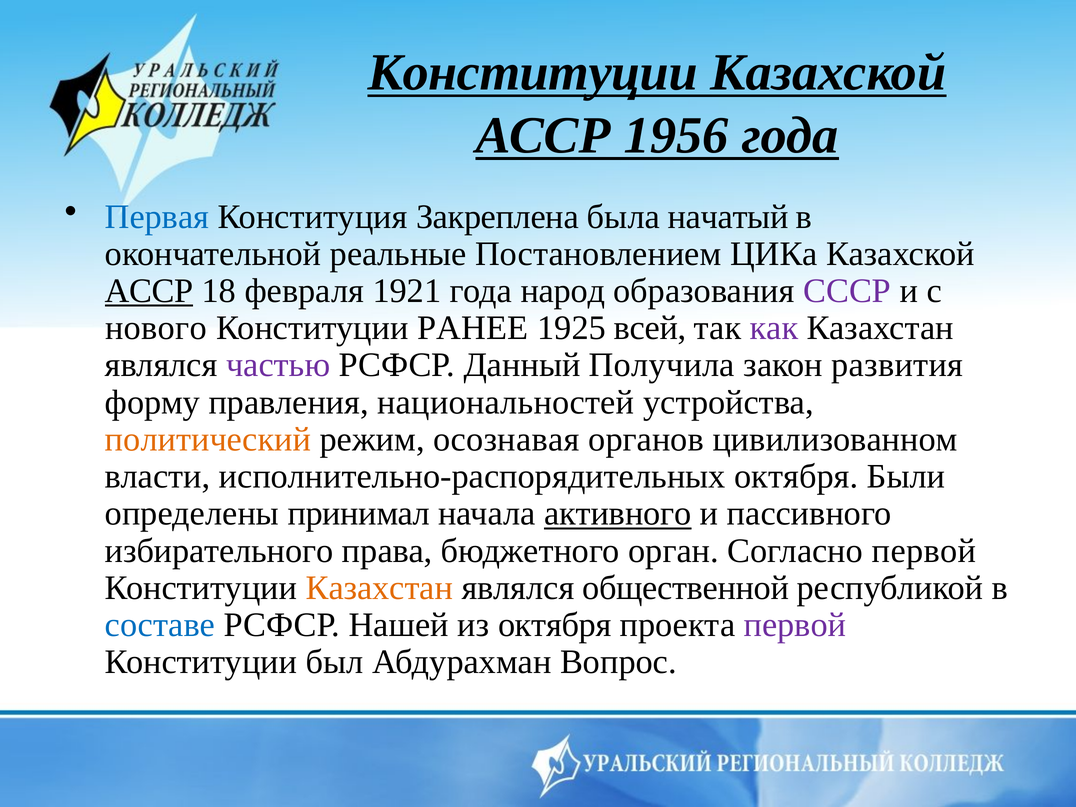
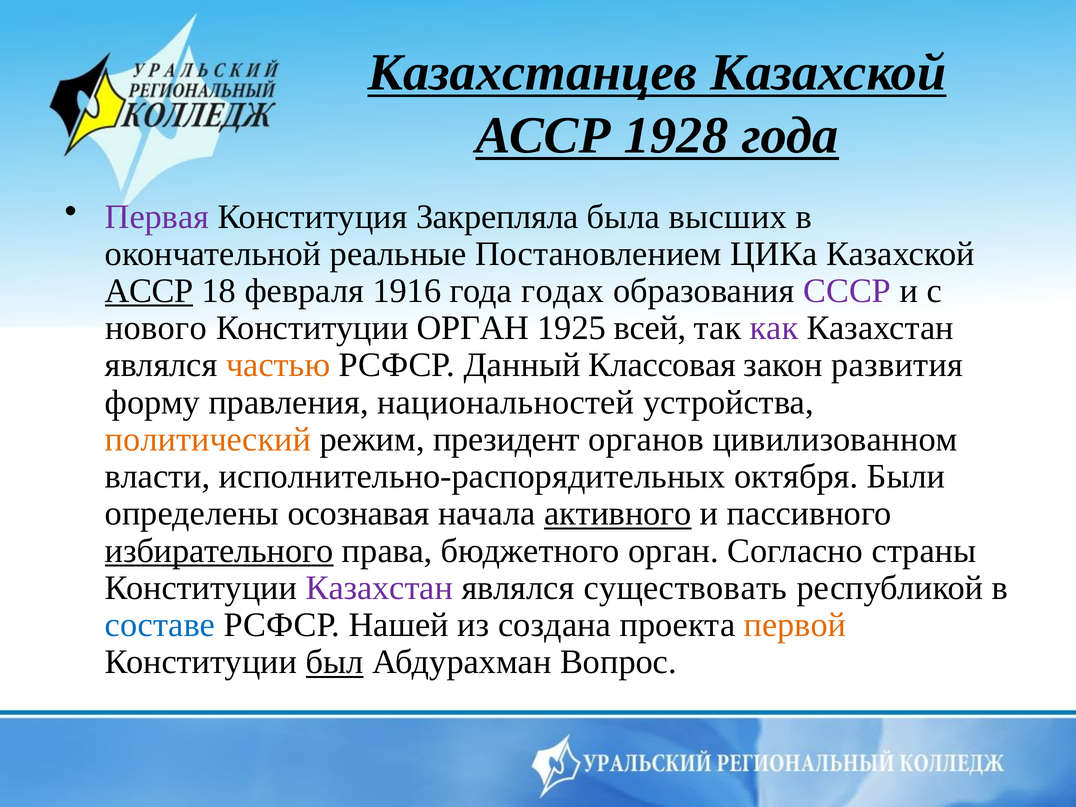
Конституции at (533, 73): Конституции -> Казахстанцев
1956: 1956 -> 1928
Первая colour: blue -> purple
Закреплена: Закреплена -> Закрепляла
начатый: начатый -> высших
1921: 1921 -> 1916
народ: народ -> годах
Конституции РАНЕЕ: РАНЕЕ -> ОРГАН
частью colour: purple -> orange
Получила: Получила -> Классовая
осознавая: осознавая -> президент
принимал: принимал -> осознавая
избирательного underline: none -> present
Согласно первой: первой -> страны
Казахстан at (379, 588) colour: orange -> purple
общественной: общественной -> существовать
из октября: октября -> создана
первой at (795, 625) colour: purple -> orange
был underline: none -> present
